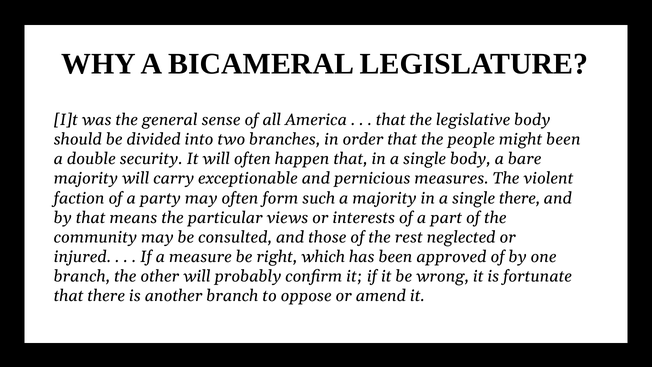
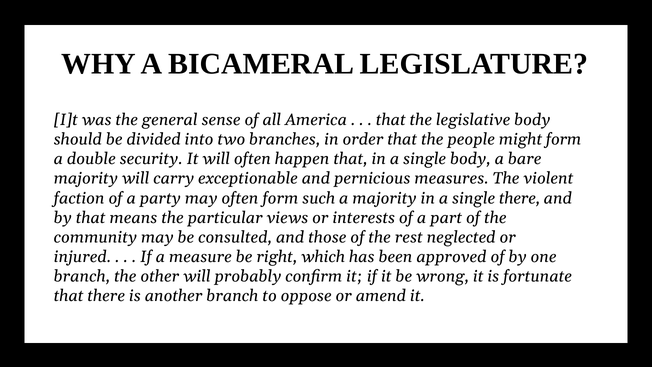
been at (563, 139): been -> form
